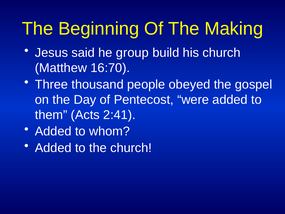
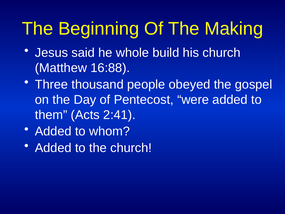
group: group -> whole
16:70: 16:70 -> 16:88
